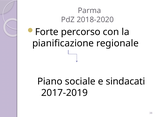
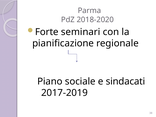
percorso: percorso -> seminari
